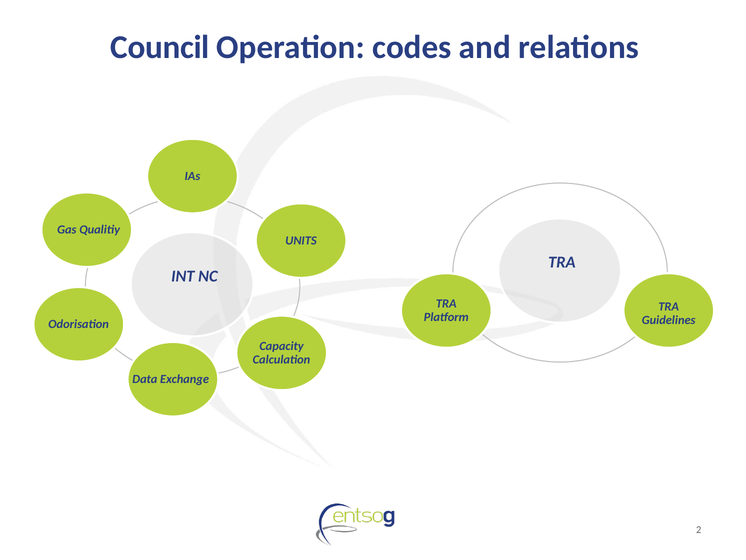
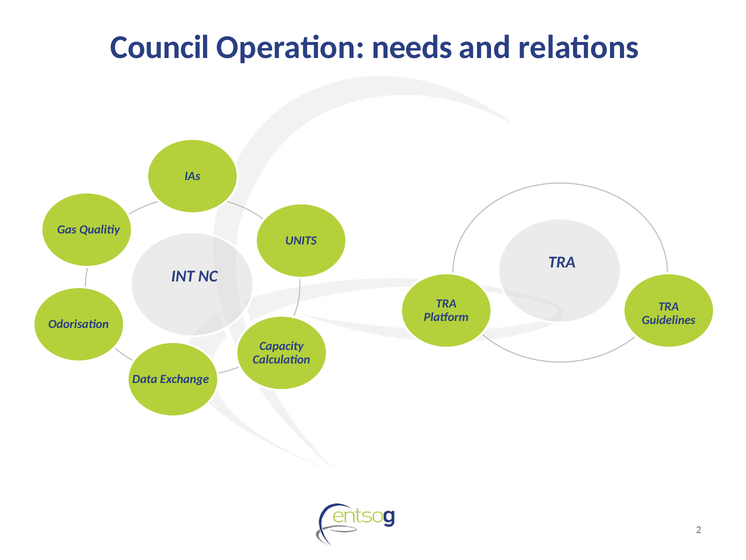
codes: codes -> needs
